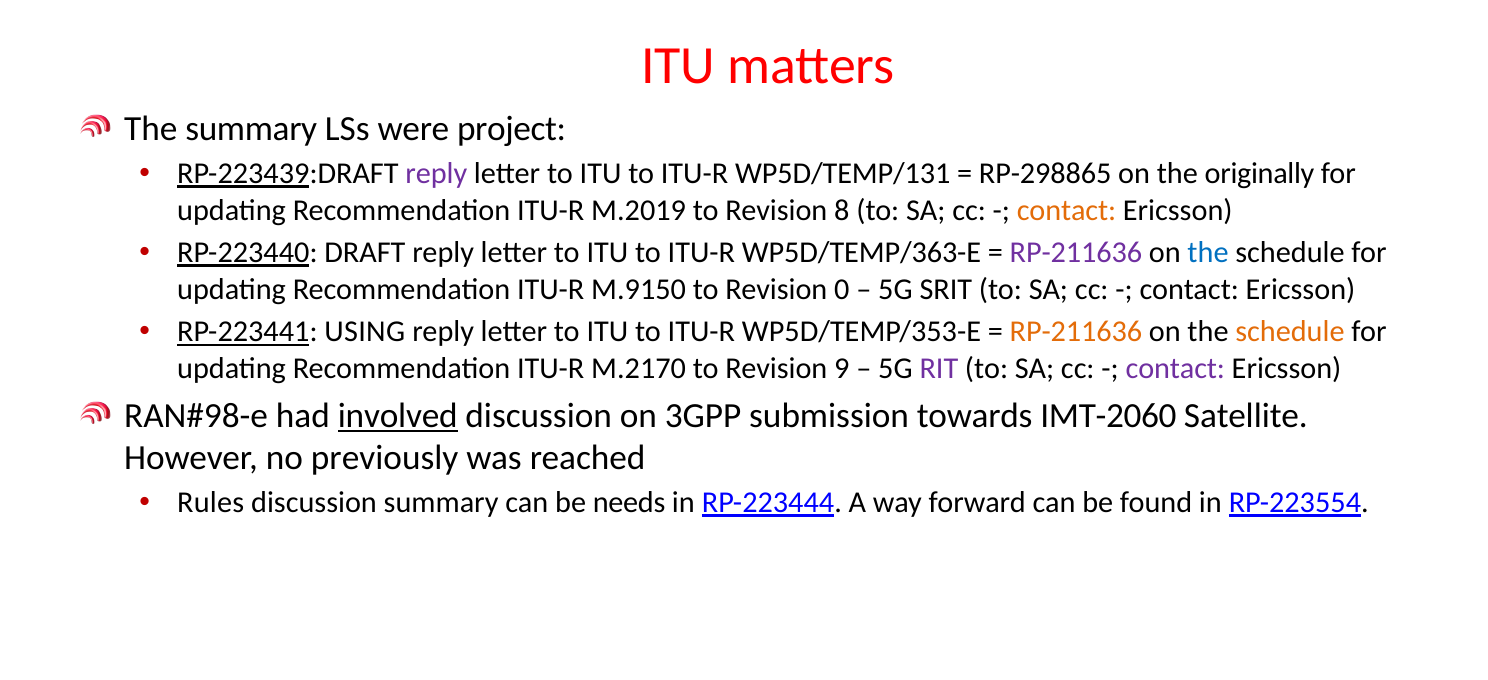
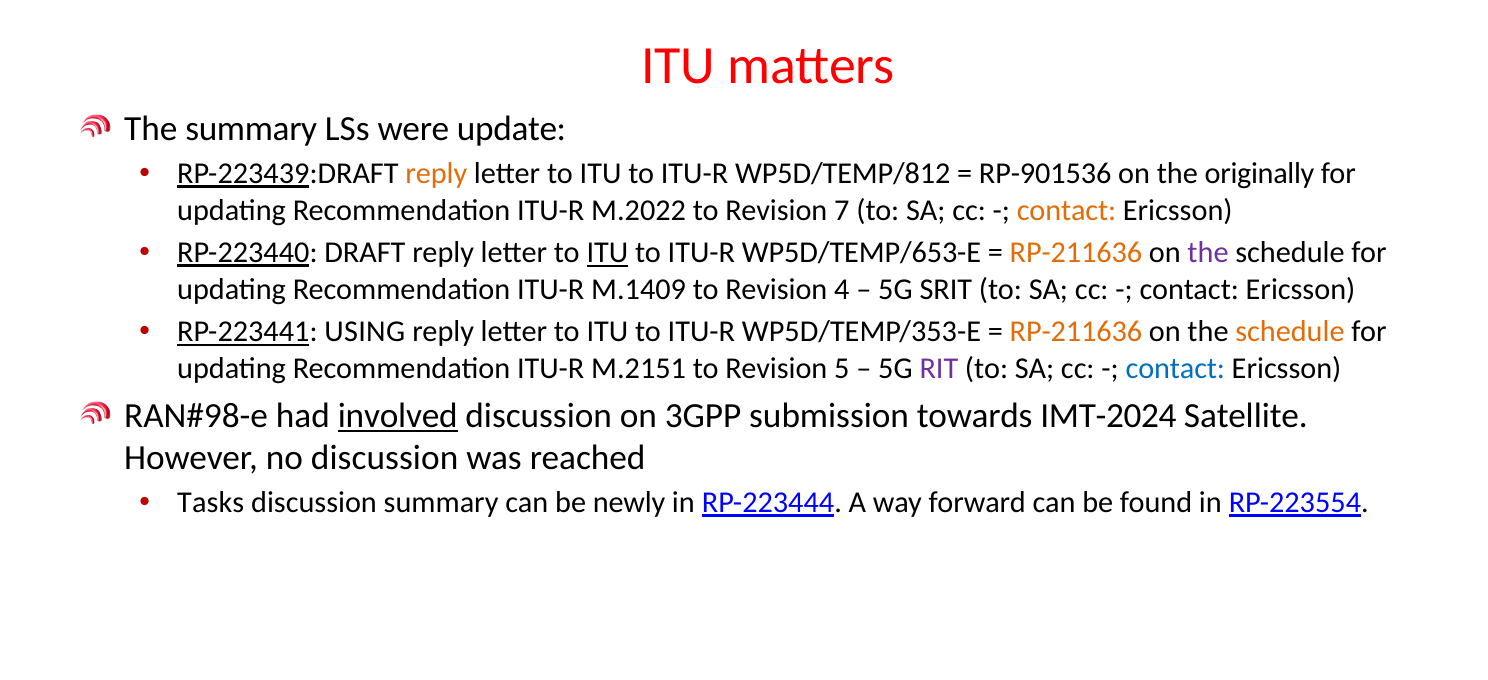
project: project -> update
reply at (436, 174) colour: purple -> orange
WP5D/TEMP/131: WP5D/TEMP/131 -> WP5D/TEMP/812
RP-298865: RP-298865 -> RP-901536
M.2019: M.2019 -> M.2022
8: 8 -> 7
ITU at (607, 253) underline: none -> present
WP5D/TEMP/363-E: WP5D/TEMP/363-E -> WP5D/TEMP/653-E
RP-211636 at (1076, 253) colour: purple -> orange
the at (1208, 253) colour: blue -> purple
M.9150: M.9150 -> M.1409
0: 0 -> 4
M.2170: M.2170 -> M.2151
9: 9 -> 5
contact at (1175, 369) colour: purple -> blue
IMT-2060: IMT-2060 -> IMT-2024
no previously: previously -> discussion
Rules: Rules -> Tasks
needs: needs -> newly
